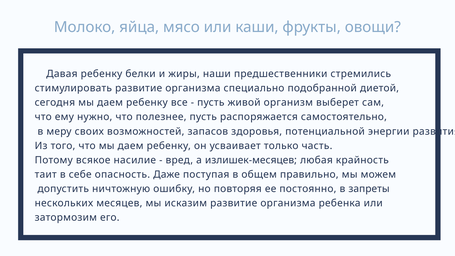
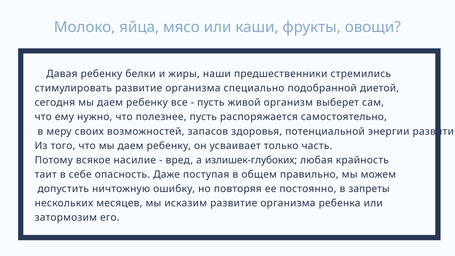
излишек-месяцев: излишек-месяцев -> излишек-глубоких
